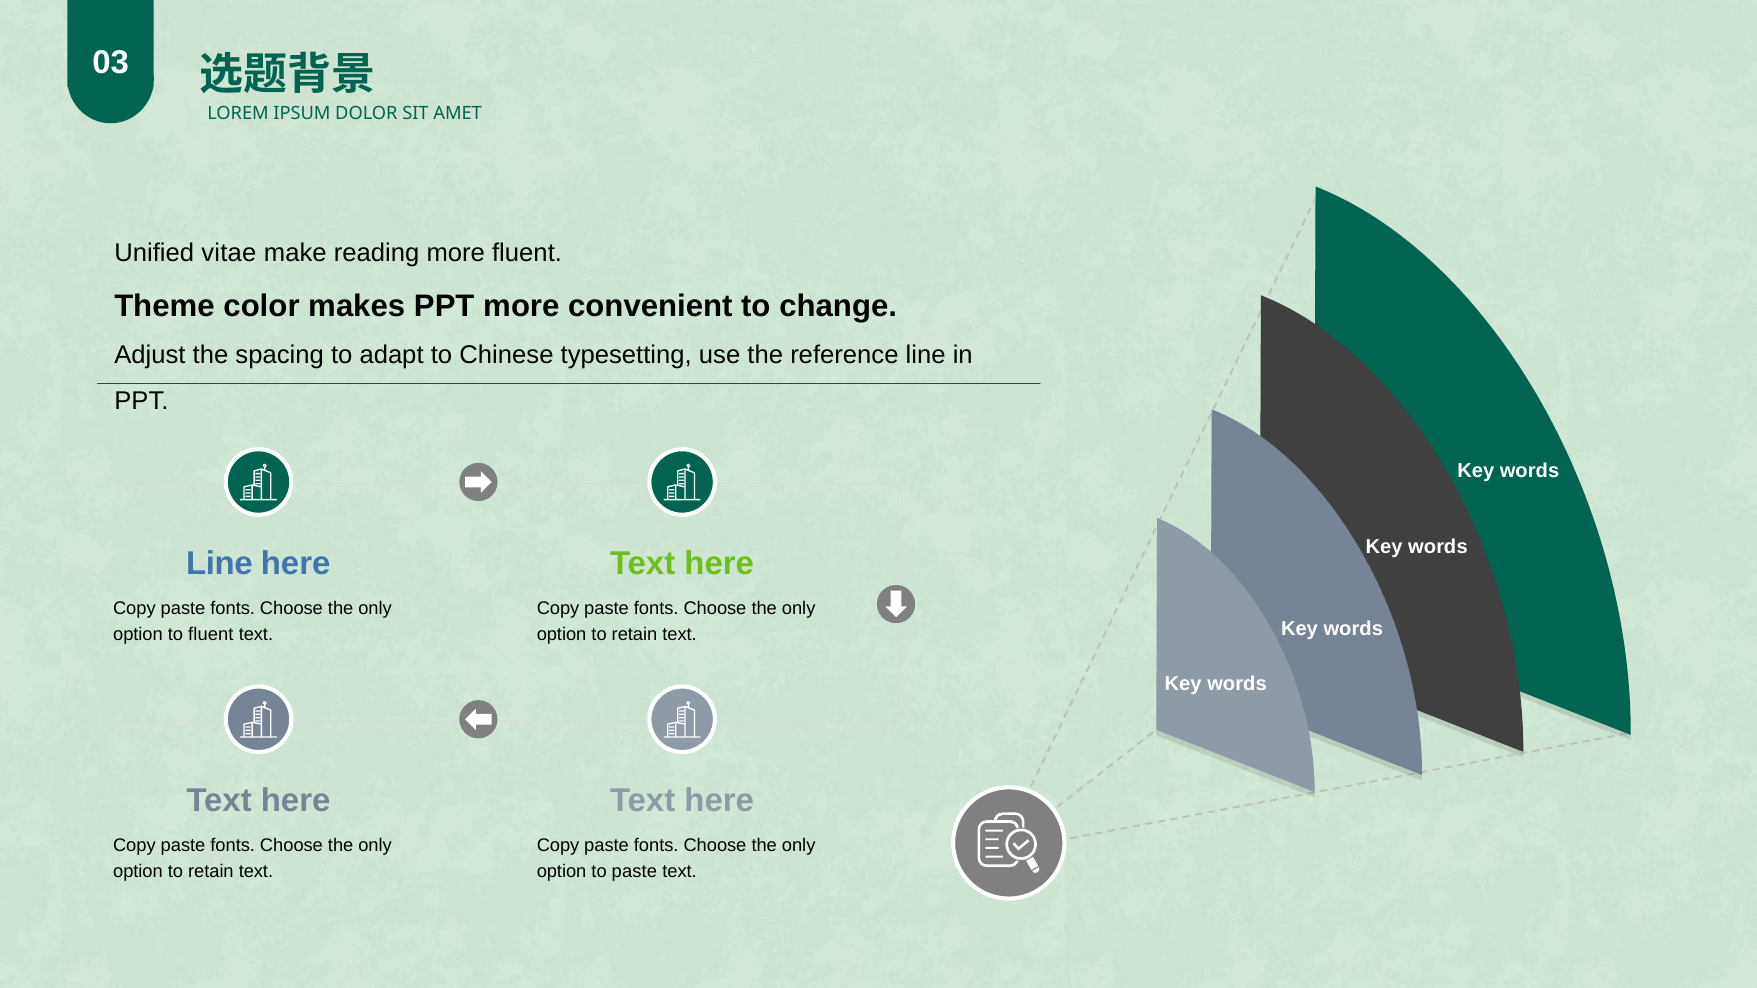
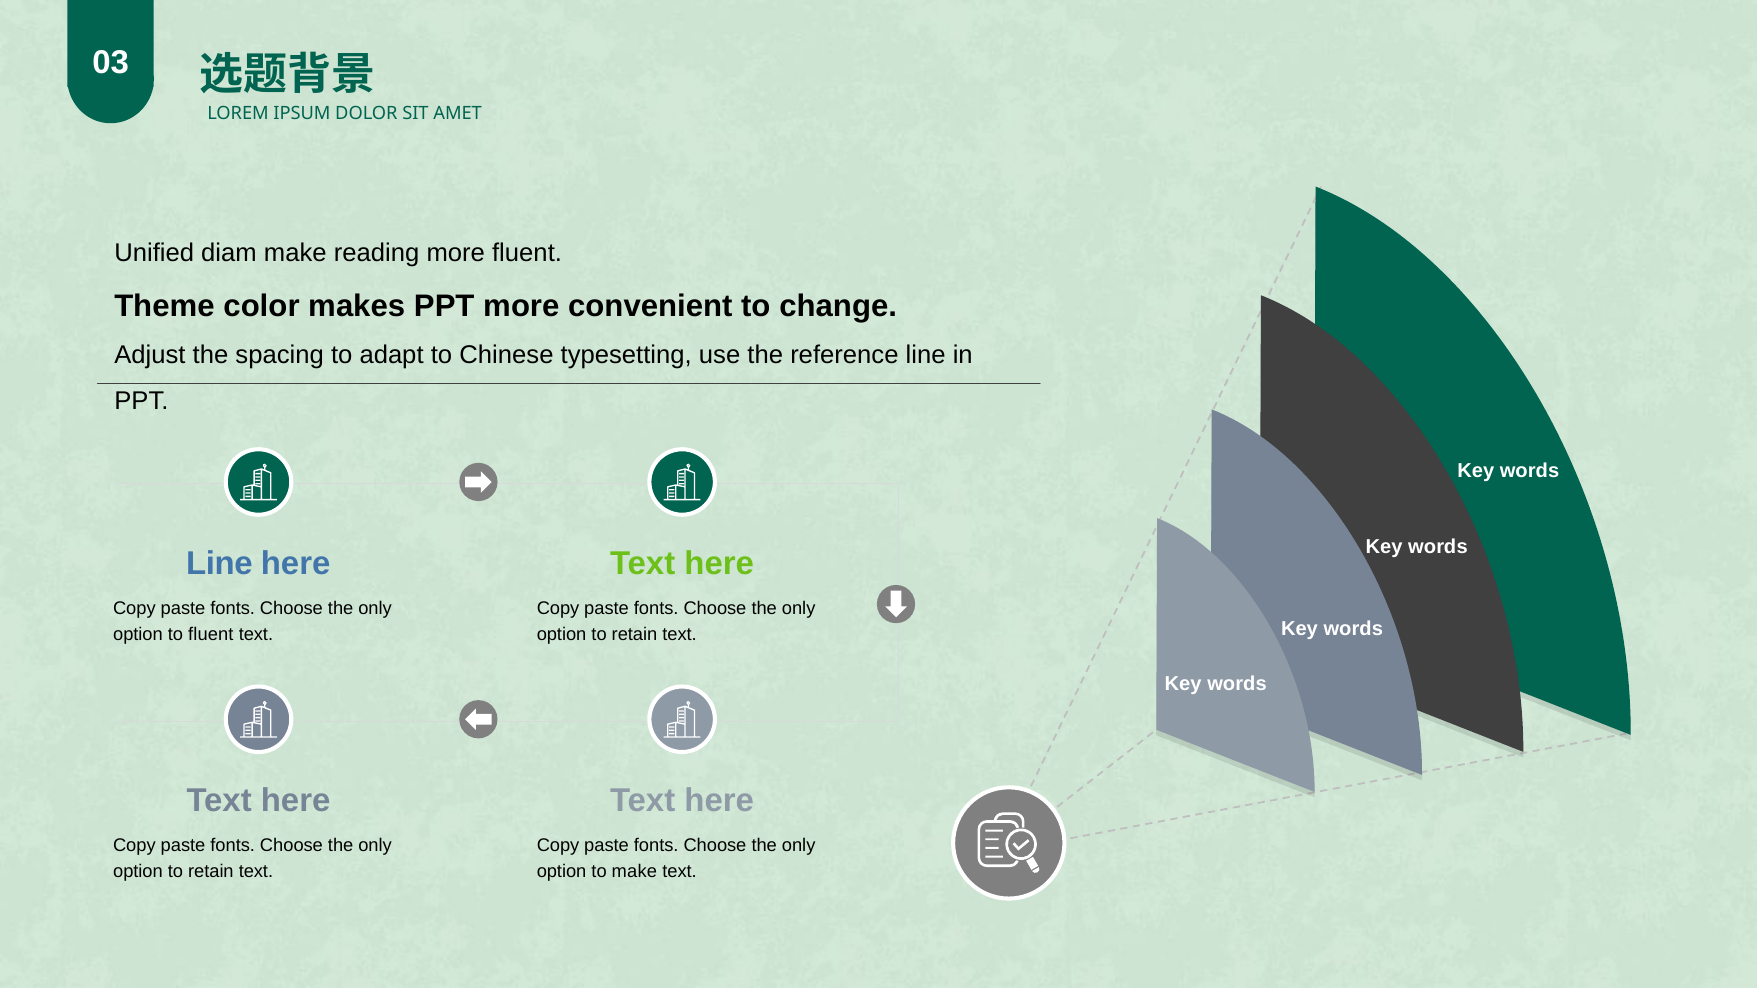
vitae: vitae -> diam
to paste: paste -> make
